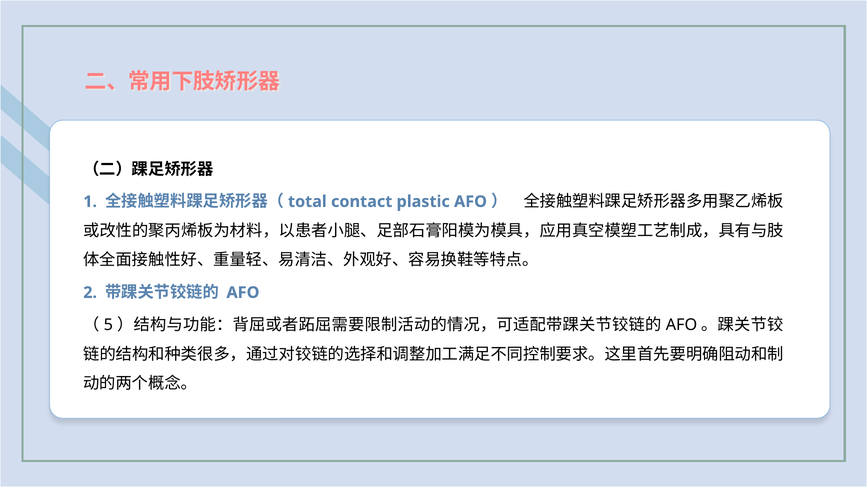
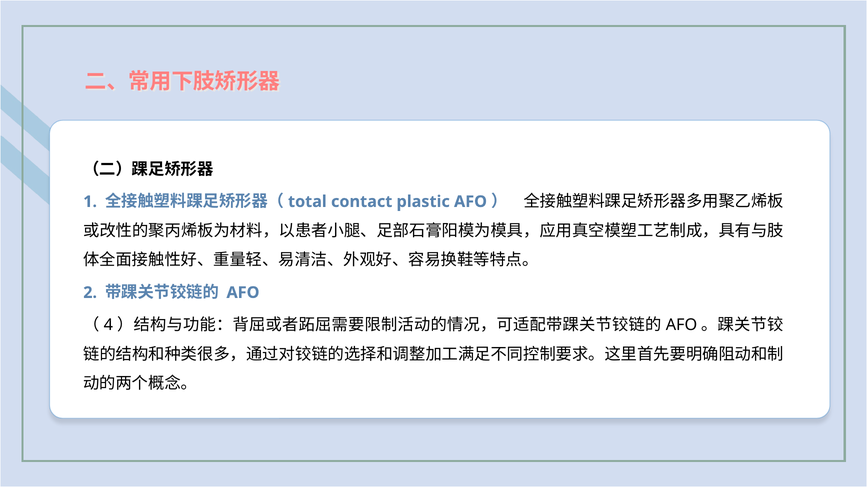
5: 5 -> 4
